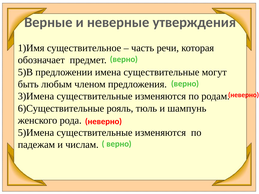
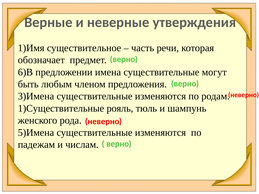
5)В: 5)В -> 6)В
6)Существительные: 6)Существительные -> 1)Существительные
